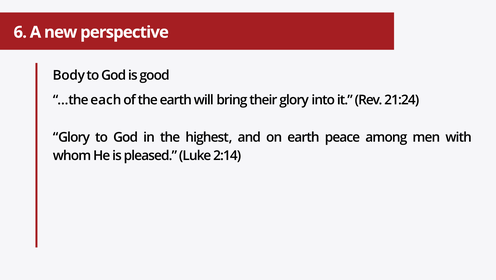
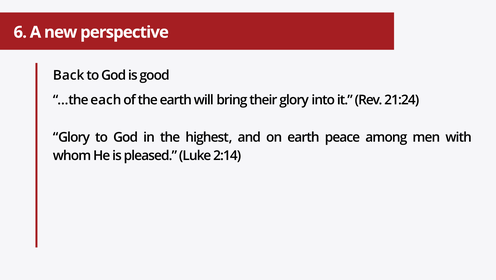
Body: Body -> Back
